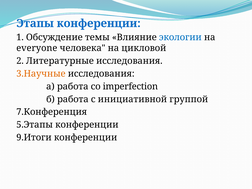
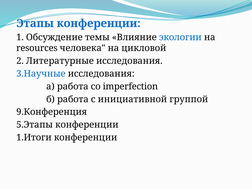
everyone: everyone -> resources
3.Научные colour: orange -> blue
7.Конференция: 7.Конференция -> 9.Конференция
9.Итоги: 9.Итоги -> 1.Итоги
